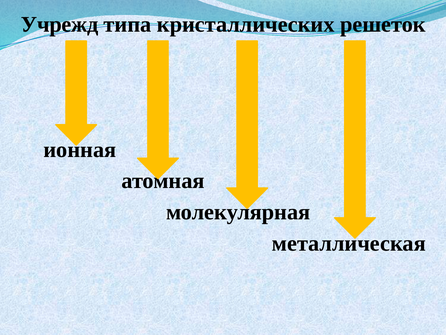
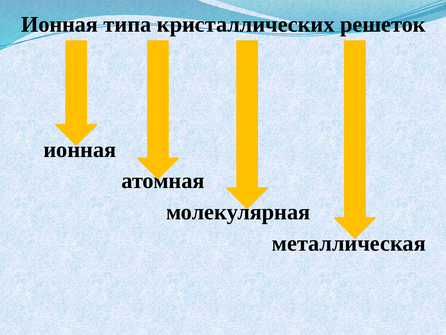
Учрежд at (60, 25): Учрежд -> Ионная
